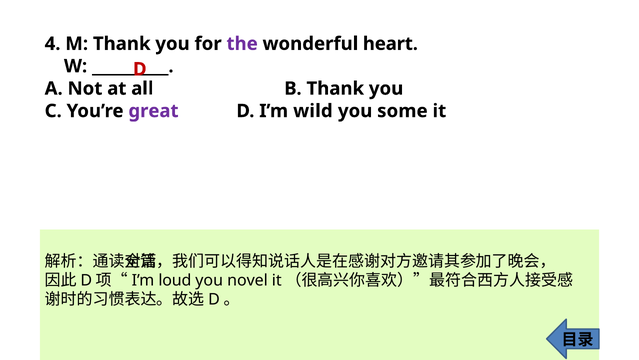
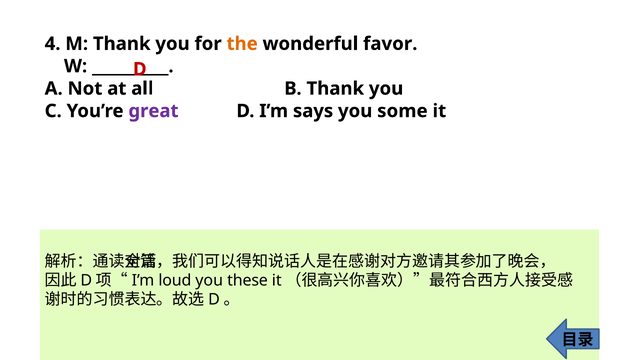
the colour: purple -> orange
heart: heart -> favor
wild: wild -> says
novel: novel -> these
